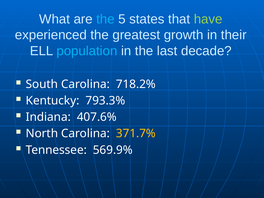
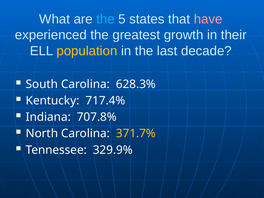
have colour: light green -> pink
population colour: light blue -> yellow
718.2%: 718.2% -> 628.3%
793.3%: 793.3% -> 717.4%
407.6%: 407.6% -> 707.8%
569.9%: 569.9% -> 329.9%
